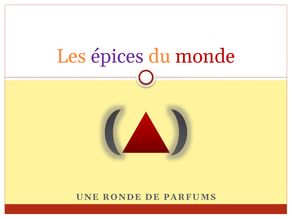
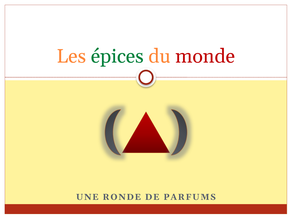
épices colour: purple -> green
